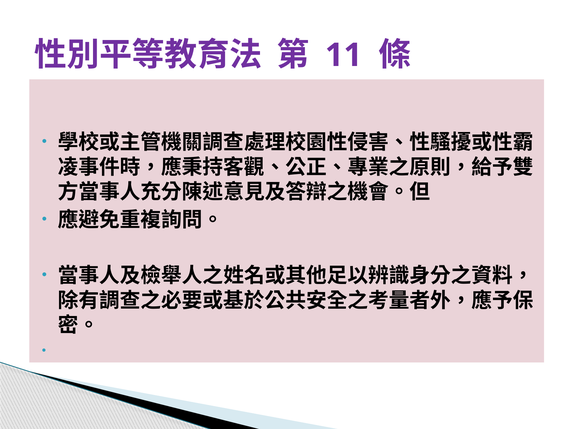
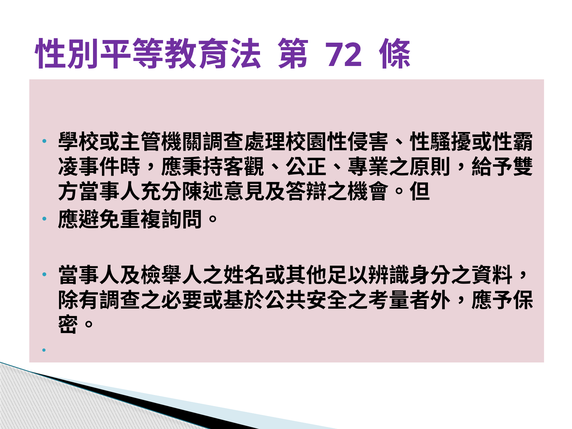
11: 11 -> 72
